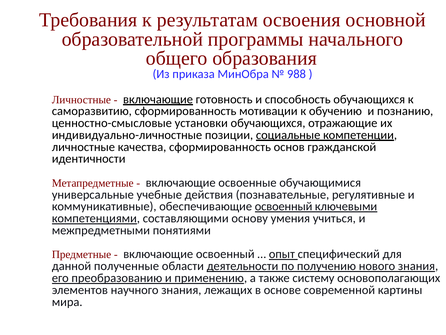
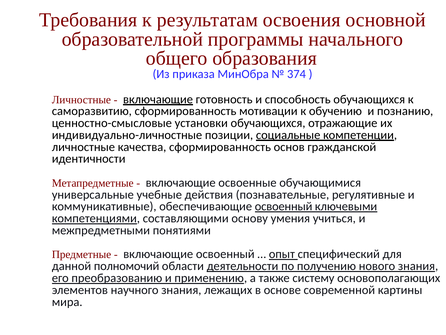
988: 988 -> 374
полученные: полученные -> полномочий
